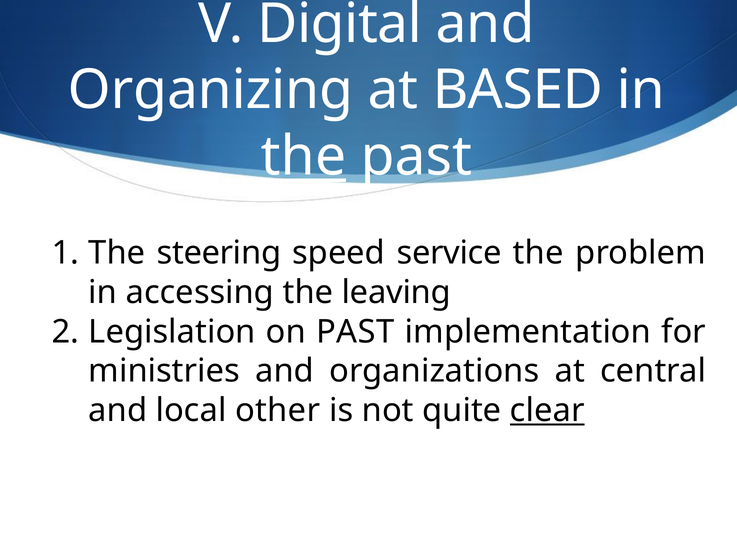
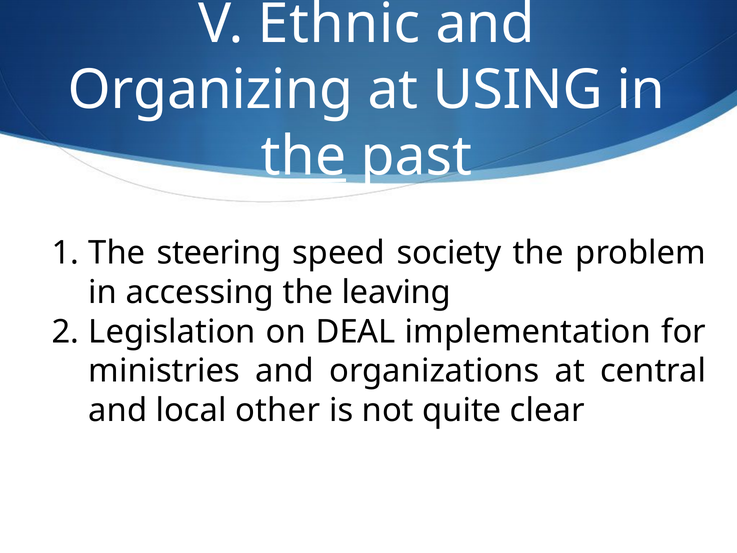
Digital: Digital -> Ethnic
BASED: BASED -> USING
service: service -> society
on PAST: PAST -> DEAL
clear underline: present -> none
